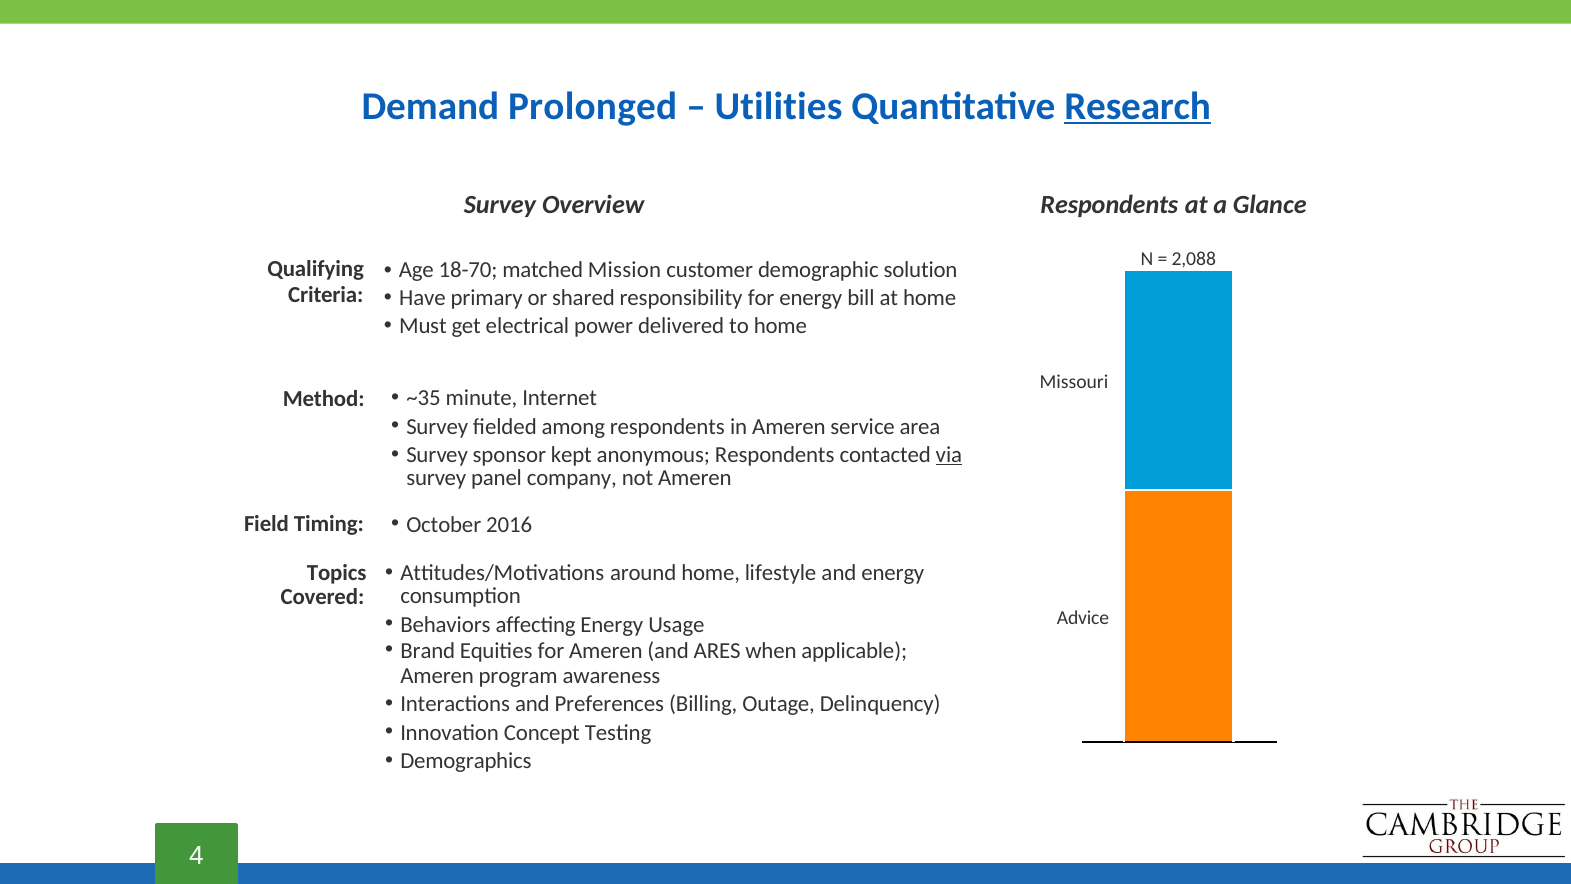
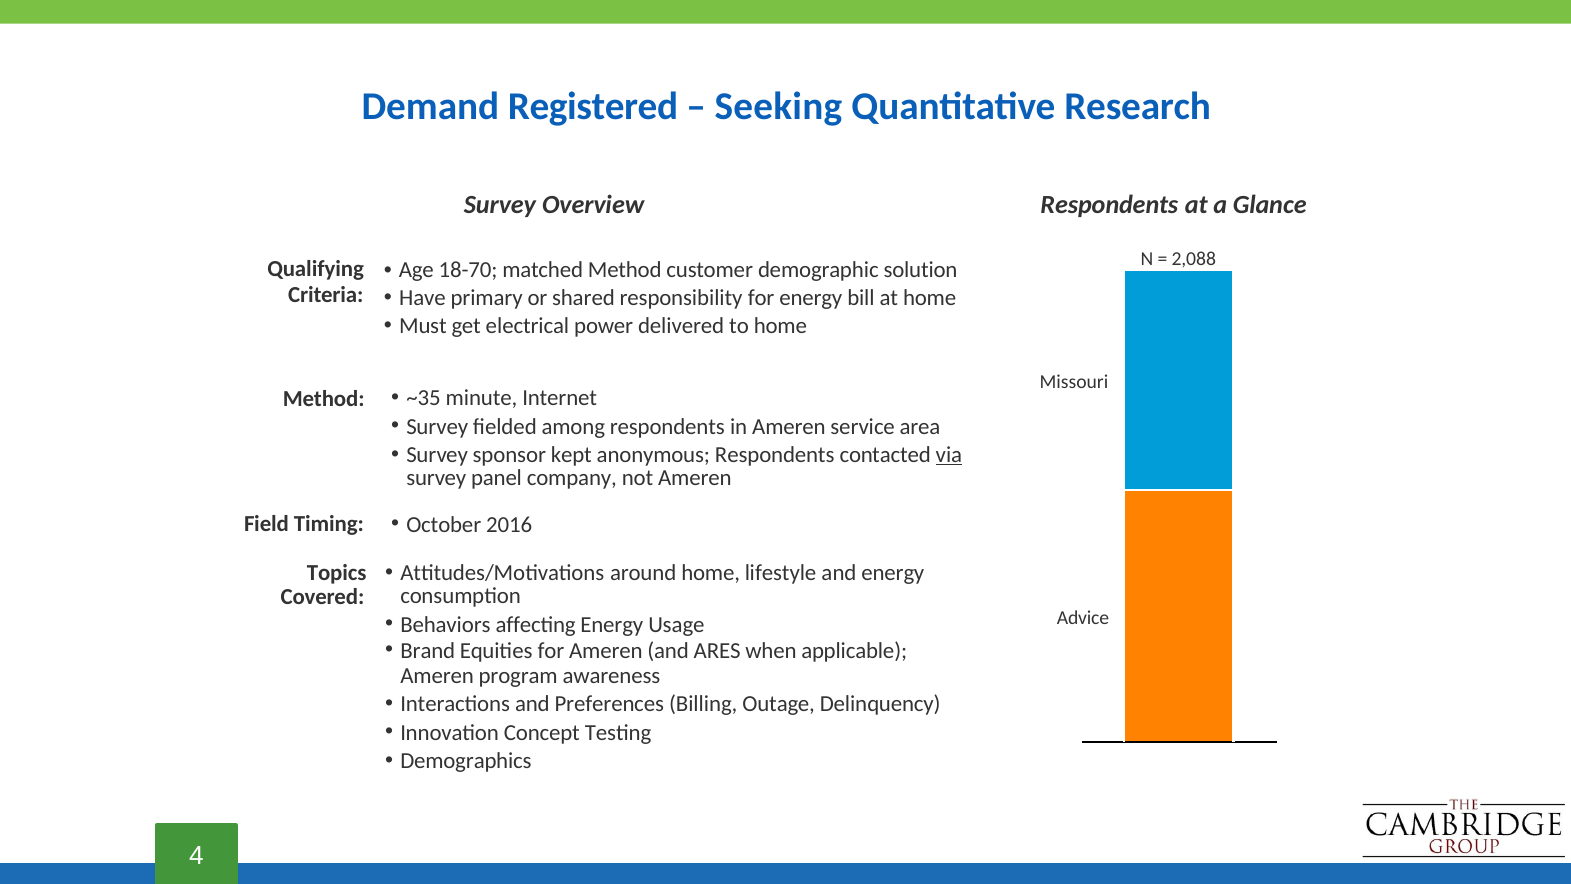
Prolonged: Prolonged -> Registered
Utilities: Utilities -> Seeking
Research underline: present -> none
matched Mission: Mission -> Method
